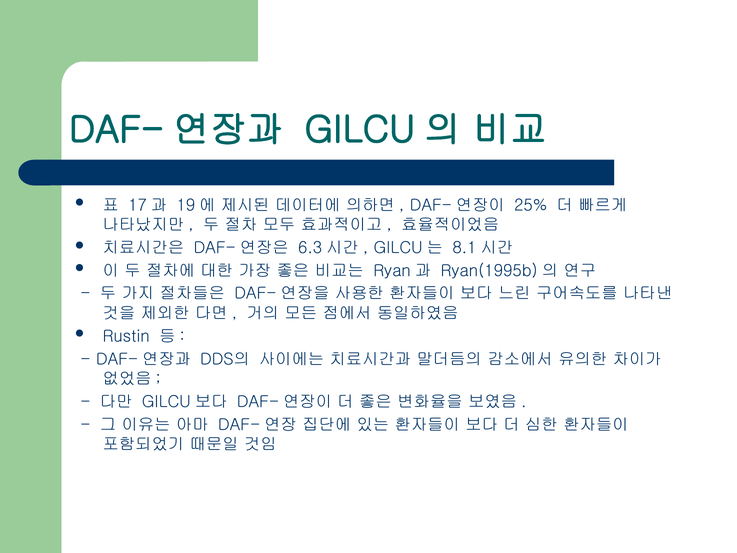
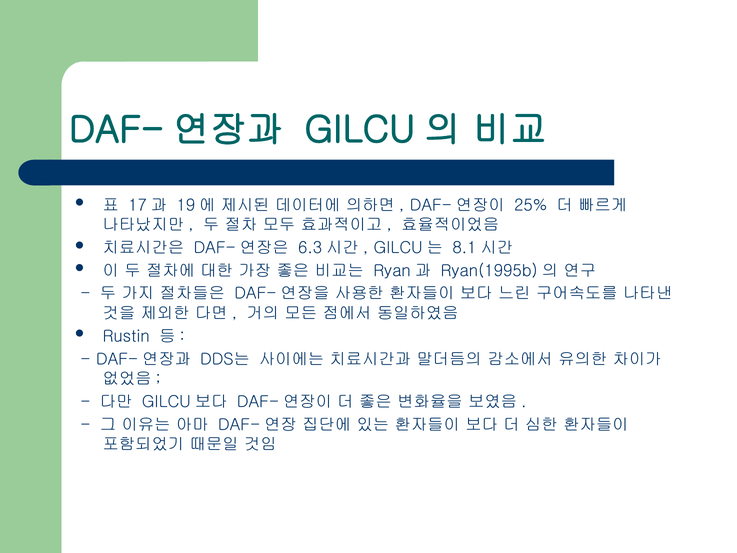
DDS의: DDS의 -> DDS는
